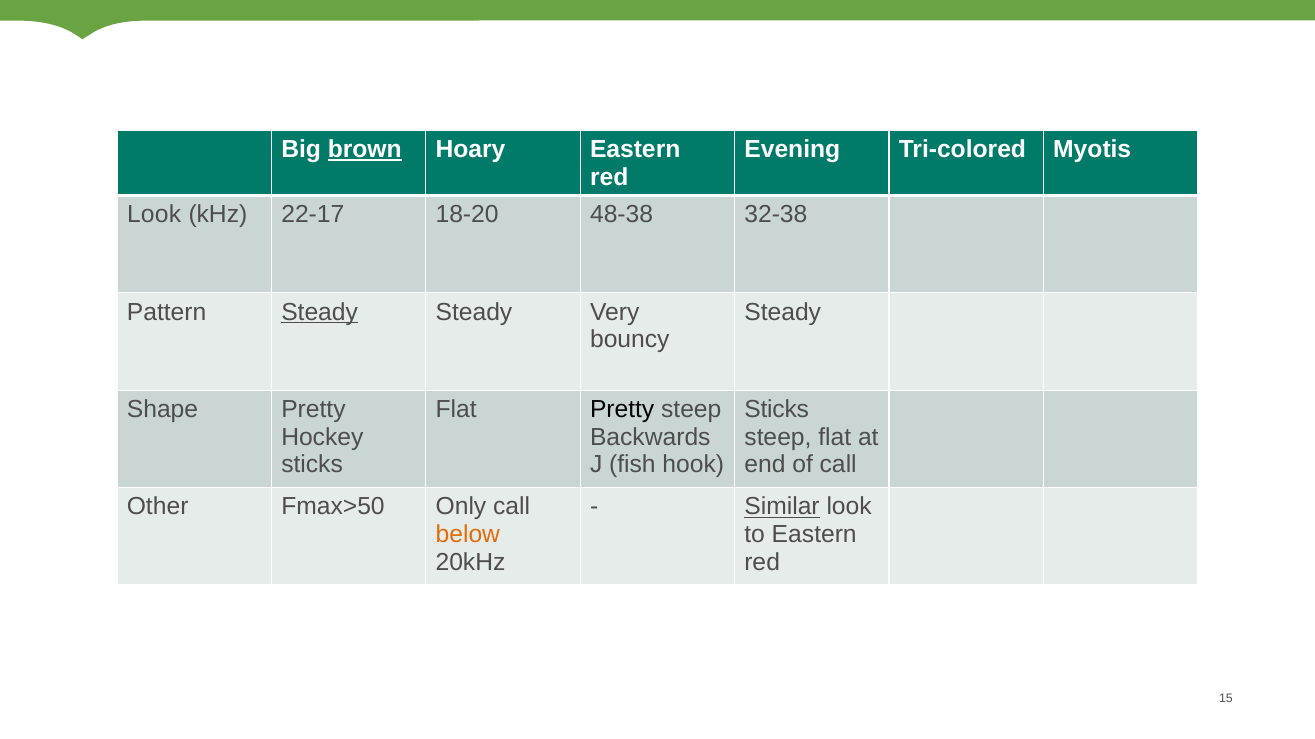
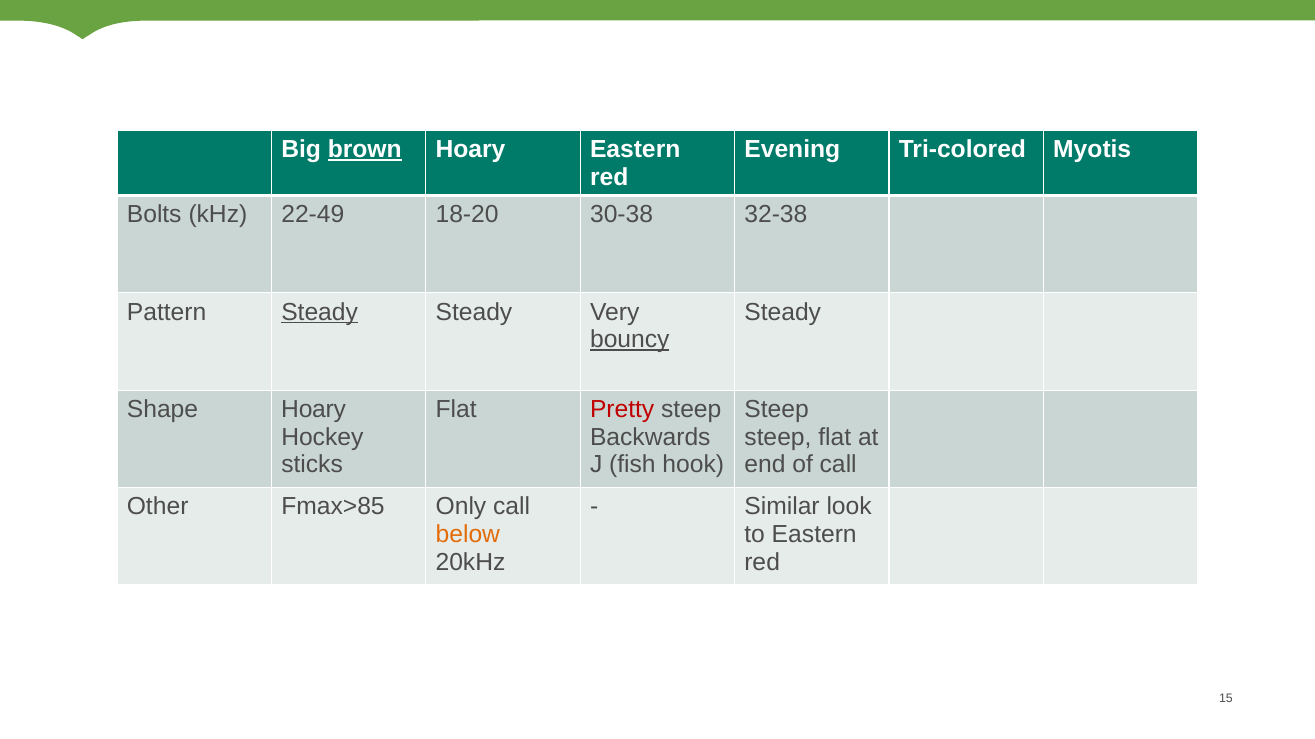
Look at (154, 215): Look -> Bolts
22-17: 22-17 -> 22-49
48-38: 48-38 -> 30-38
bouncy underline: none -> present
Shape Pretty: Pretty -> Hoary
Pretty at (622, 410) colour: black -> red
Sticks at (777, 410): Sticks -> Steep
Fmax>50: Fmax>50 -> Fmax>85
Similar underline: present -> none
